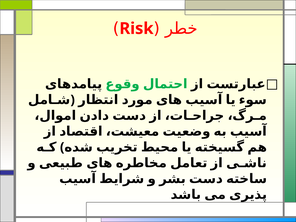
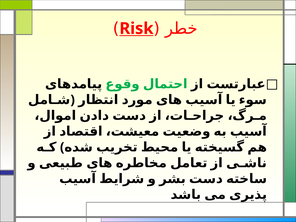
Risk at (136, 29) underline: none -> present
